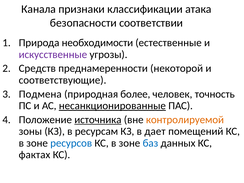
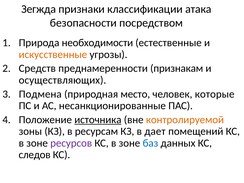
Канала: Канала -> Зегжда
соответствии: соответствии -> посредством
искусственные colour: purple -> orange
некоторой: некоторой -> признакам
соответствующие: соответствующие -> осуществляющих
более: более -> место
точность: точность -> которые
несанкционированные underline: present -> none
ресурсов colour: blue -> purple
фактах: фактах -> следов
